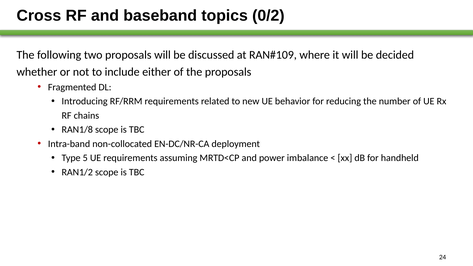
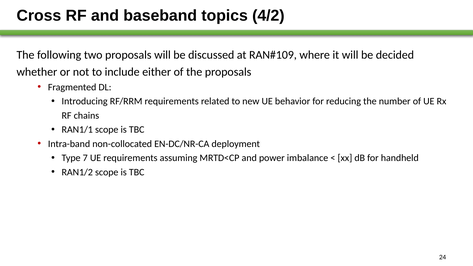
0/2: 0/2 -> 4/2
RAN1/8: RAN1/8 -> RAN1/1
5: 5 -> 7
